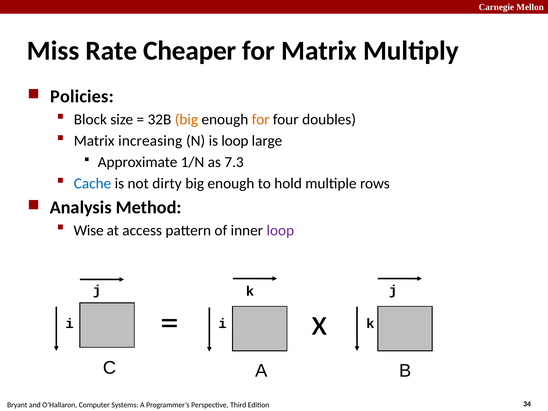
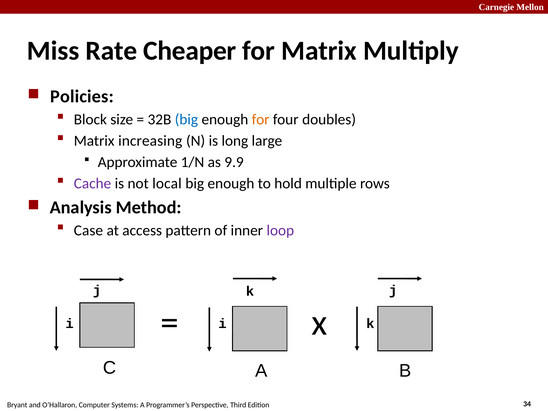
big at (186, 120) colour: orange -> blue
is loop: loop -> long
7.3: 7.3 -> 9.9
Cache colour: blue -> purple
dirty: dirty -> local
Wise: Wise -> Case
